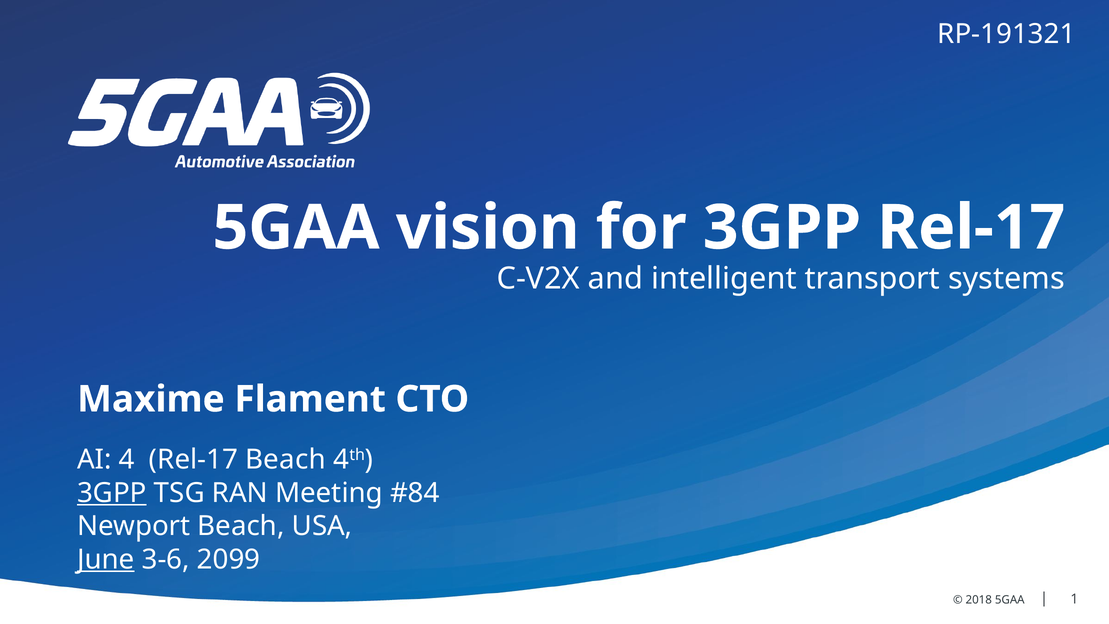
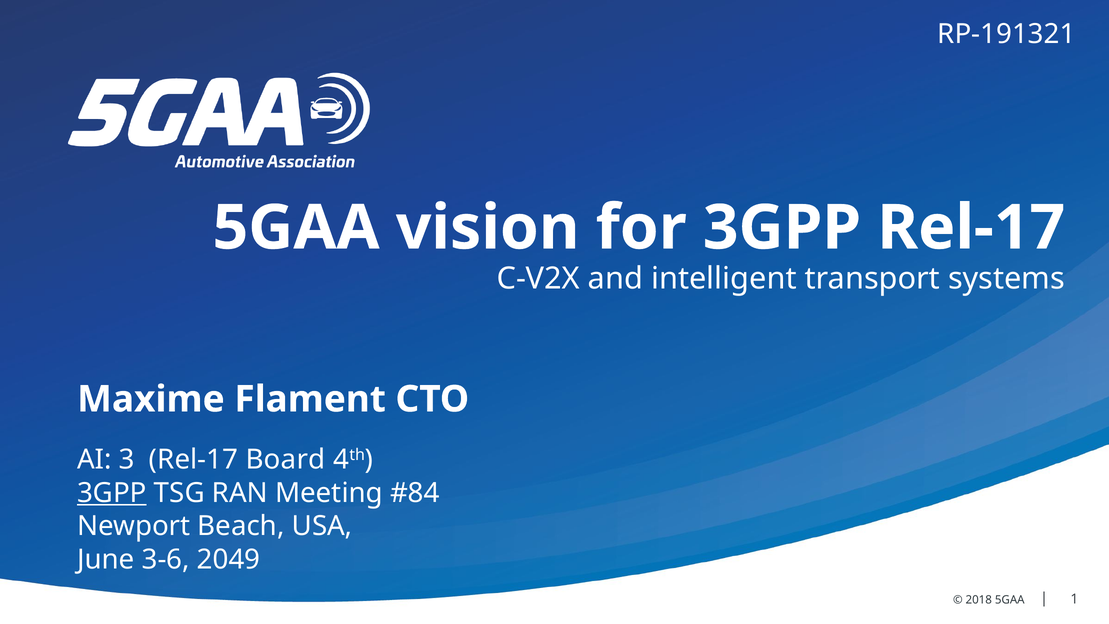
4: 4 -> 3
Rel-17 Beach: Beach -> Board
June underline: present -> none
2099: 2099 -> 2049
